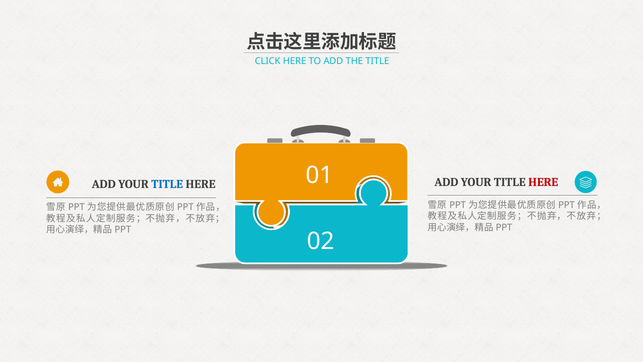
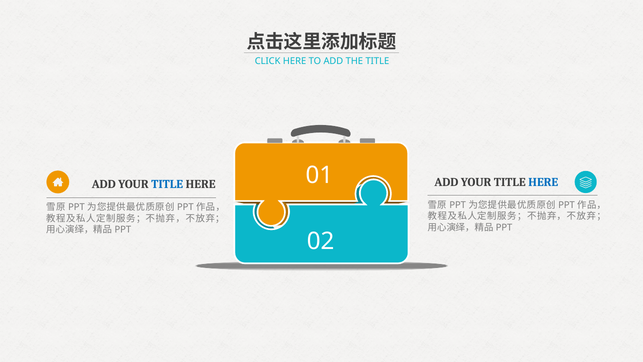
HERE at (543, 182) colour: red -> blue
